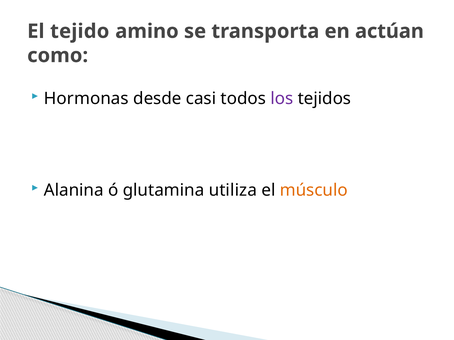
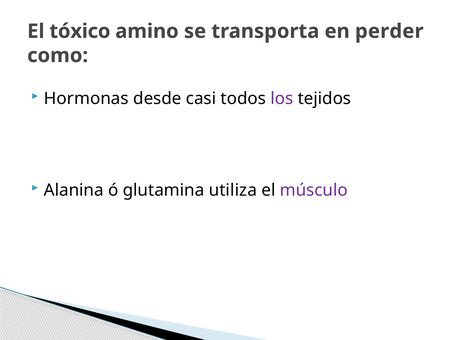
tejido: tejido -> tóxico
actúan: actúan -> perder
músculo colour: orange -> purple
